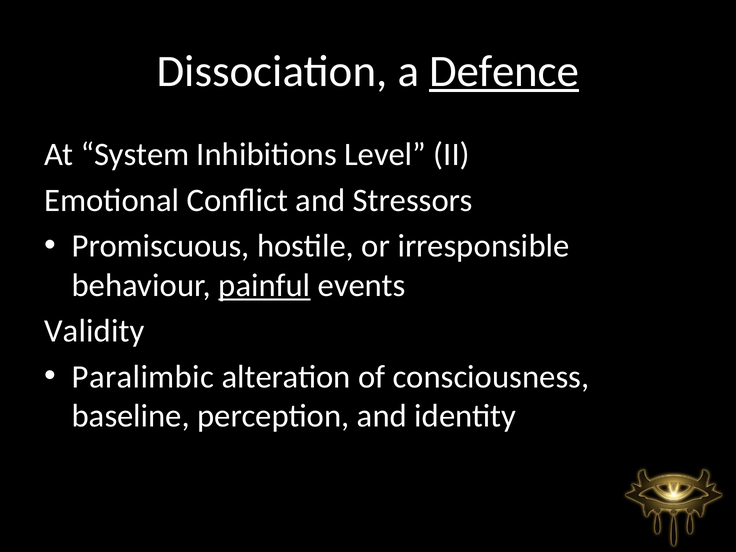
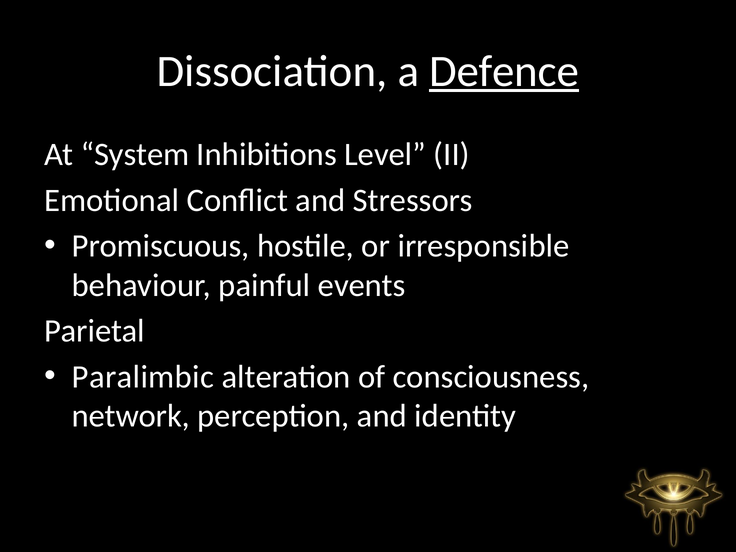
painful underline: present -> none
Validity: Validity -> Parietal
baseline: baseline -> network
